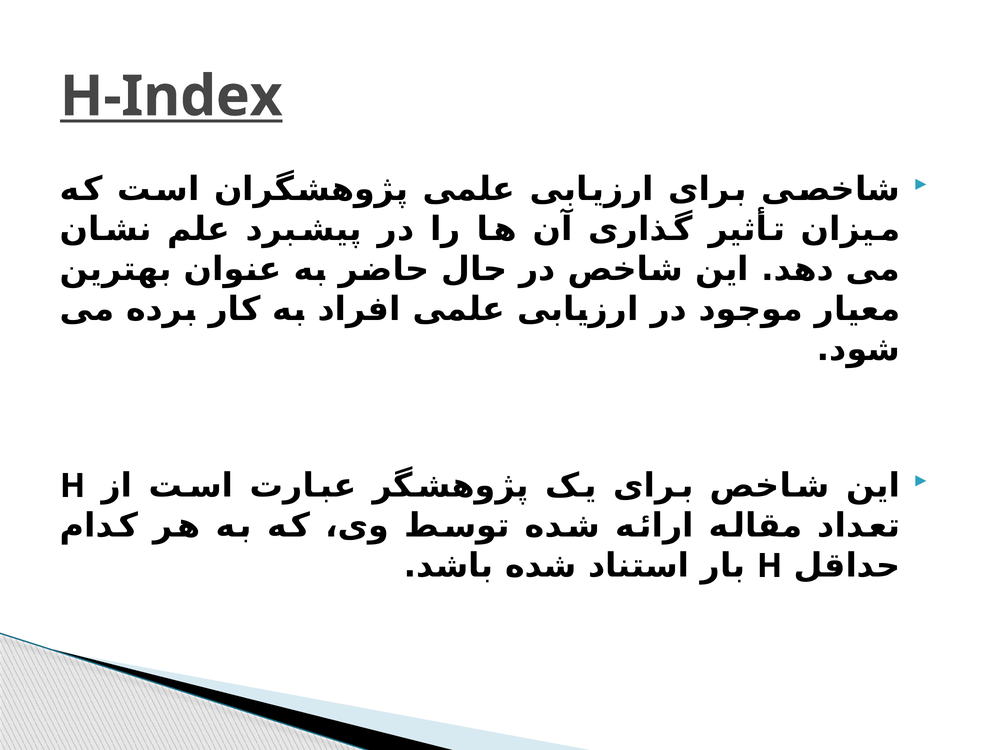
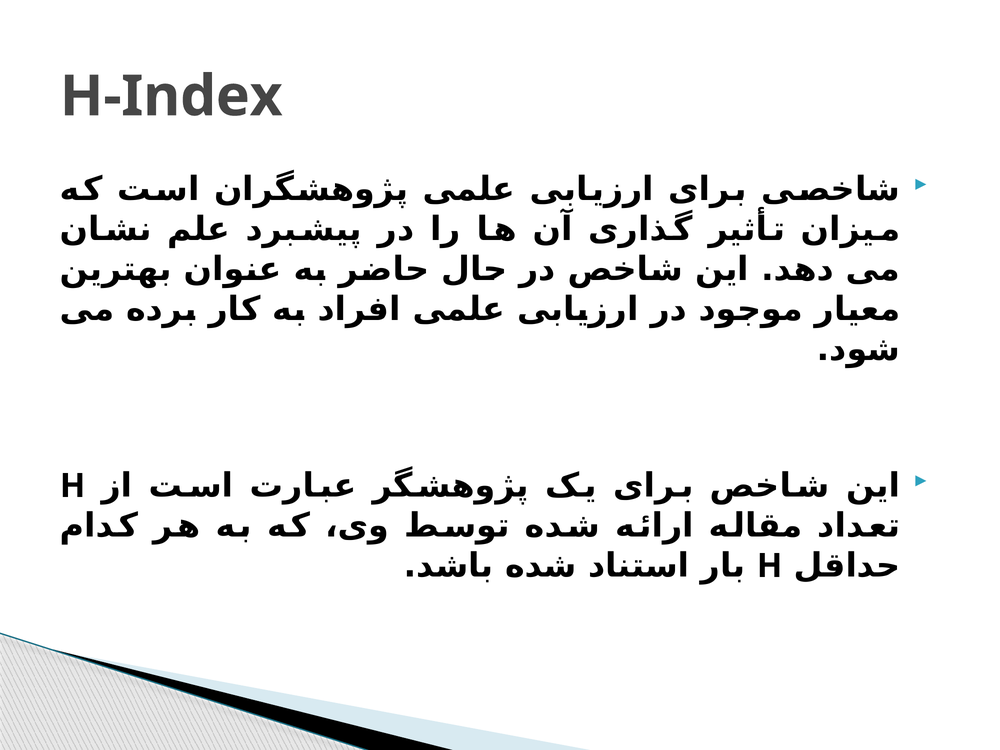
H-Index underline: present -> none
